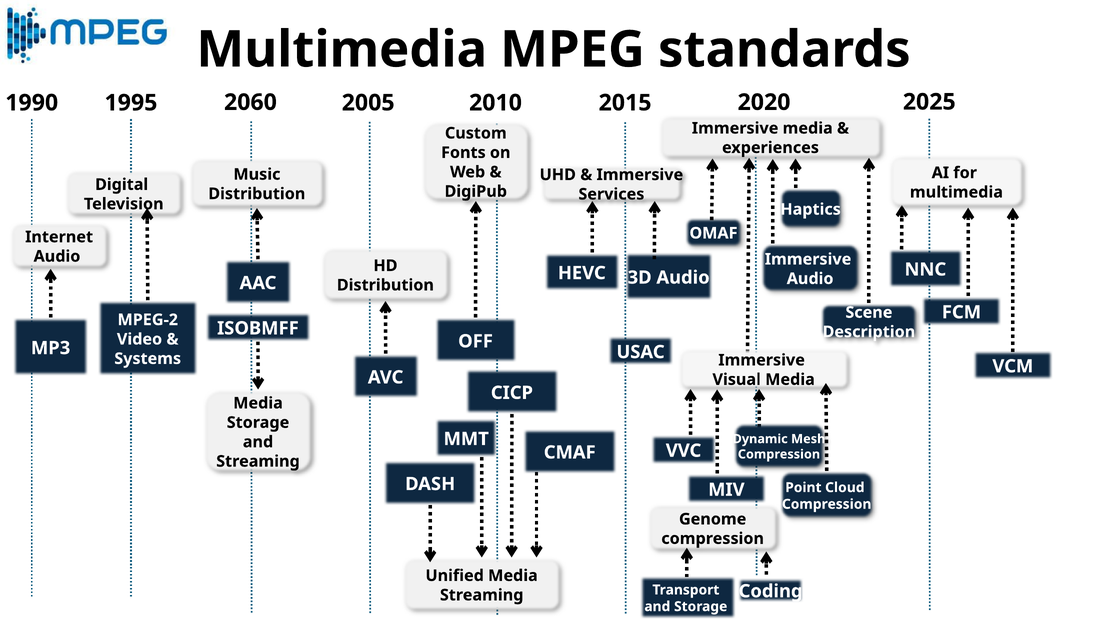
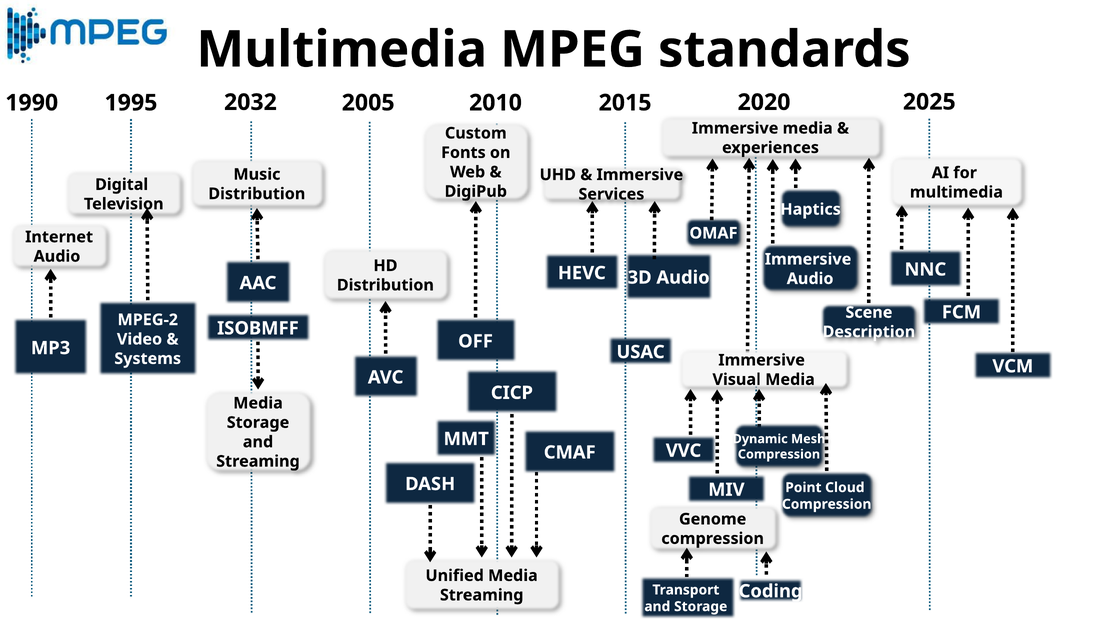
2060: 2060 -> 2032
